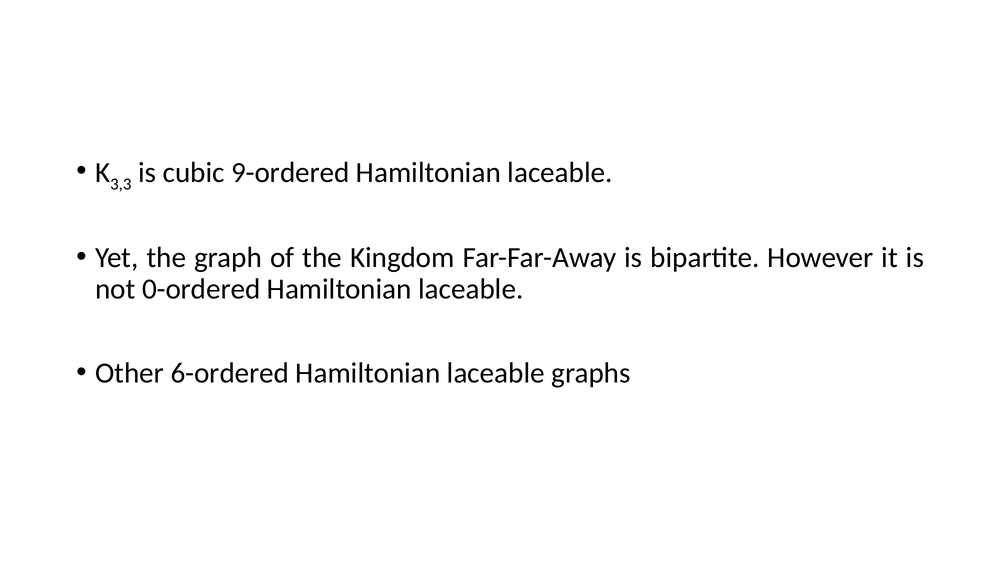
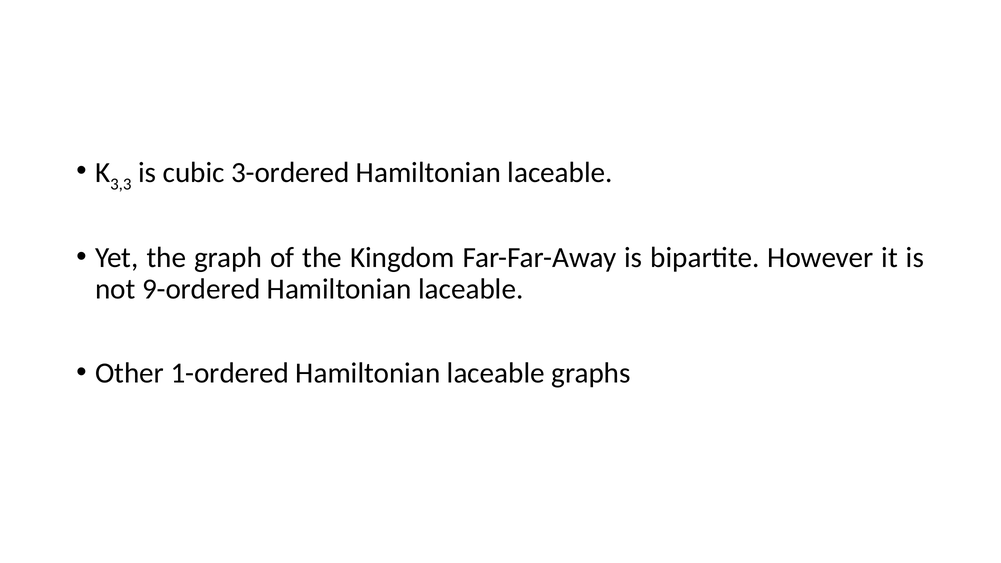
9-ordered: 9-ordered -> 3-ordered
0-ordered: 0-ordered -> 9-ordered
6-ordered: 6-ordered -> 1-ordered
